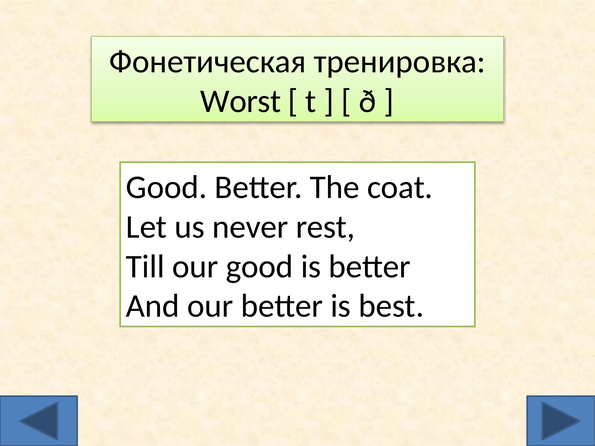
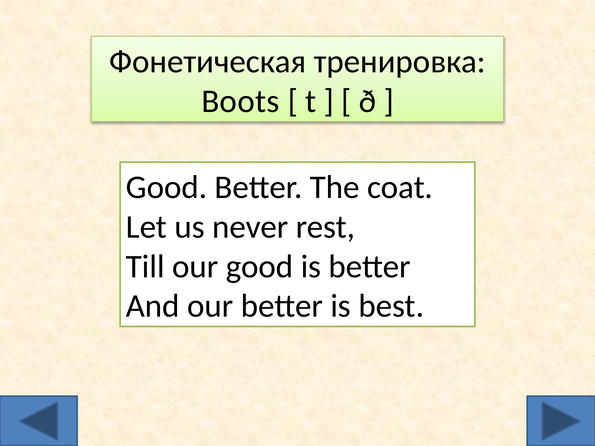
Worst: Worst -> Boots
